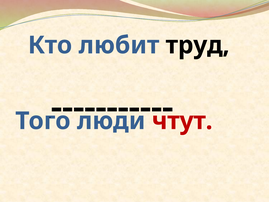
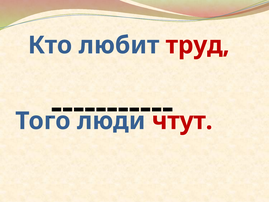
труд colour: black -> red
